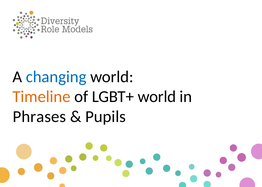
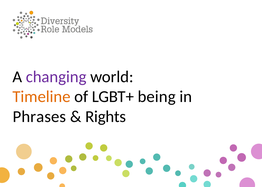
changing colour: blue -> purple
LGBT+ world: world -> being
Pupils: Pupils -> Rights
